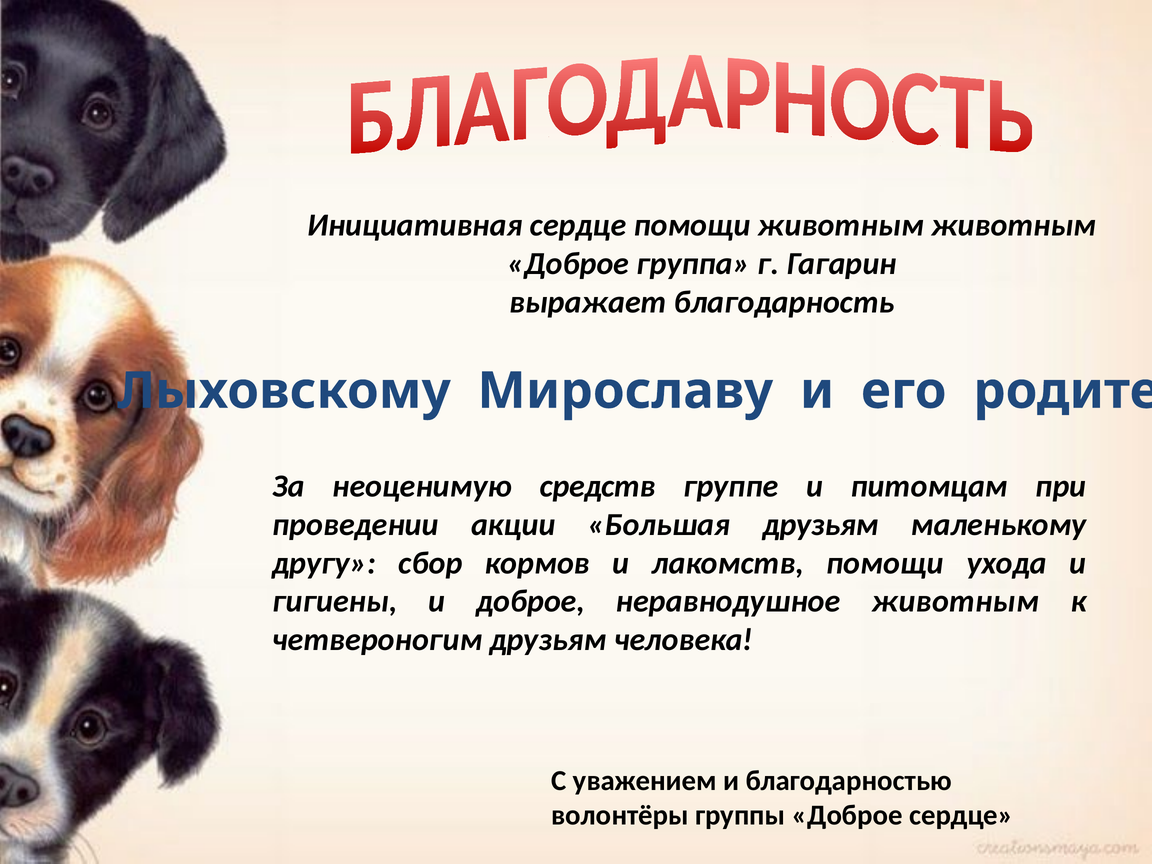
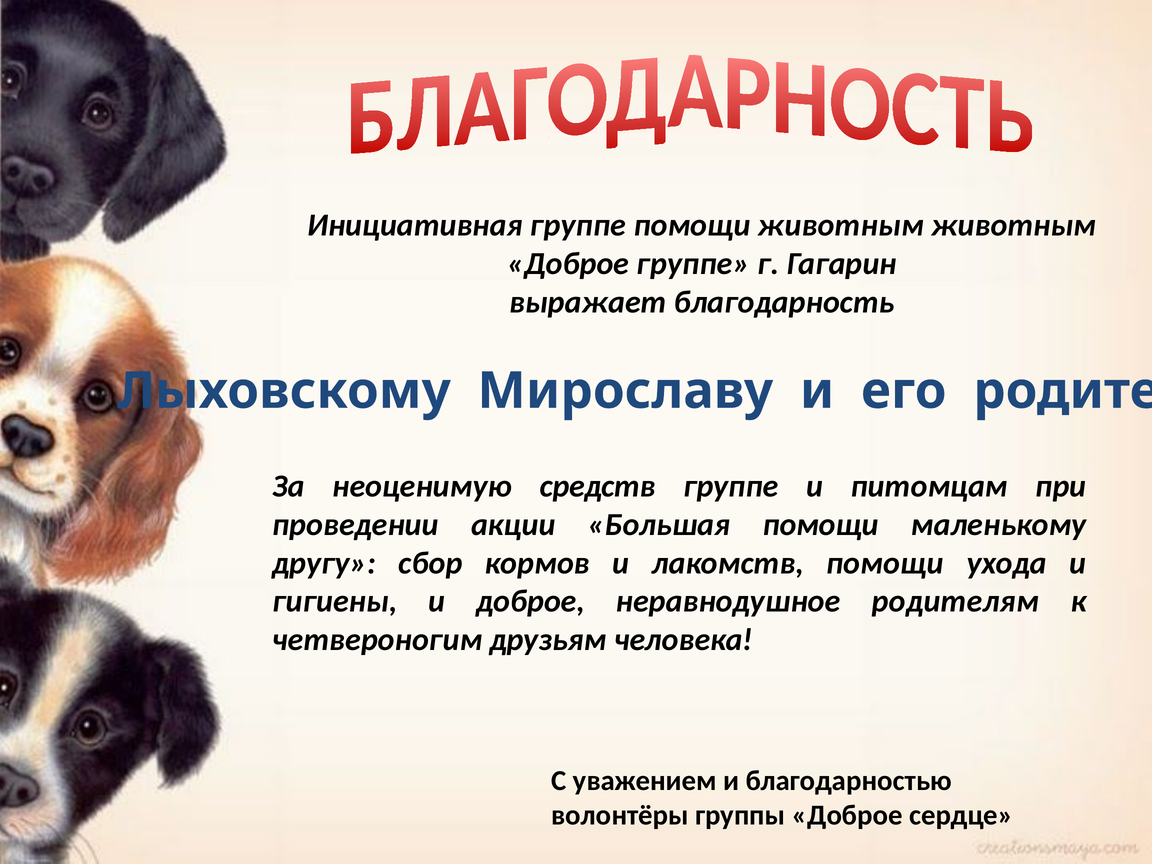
Инициативная сердце: сердце -> группе
Доброе группа: группа -> группе
Большая друзьям: друзьям -> помощи
неравнодушное животным: животным -> родителям
